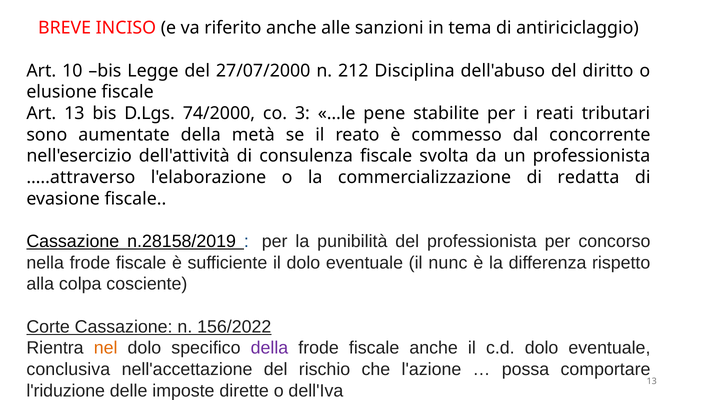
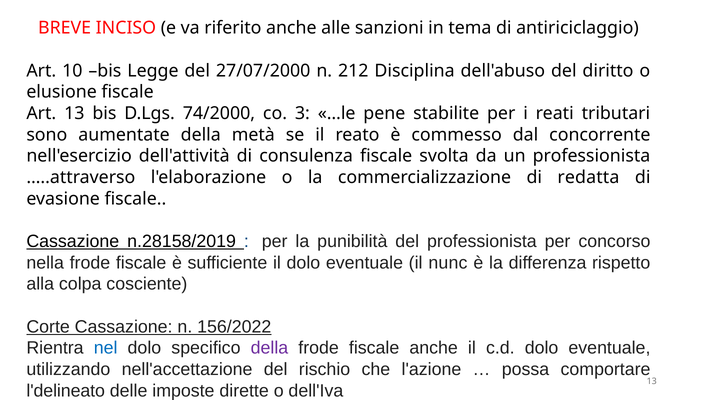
nel colour: orange -> blue
conclusiva: conclusiva -> utilizzando
l'riduzione: l'riduzione -> l'delineato
